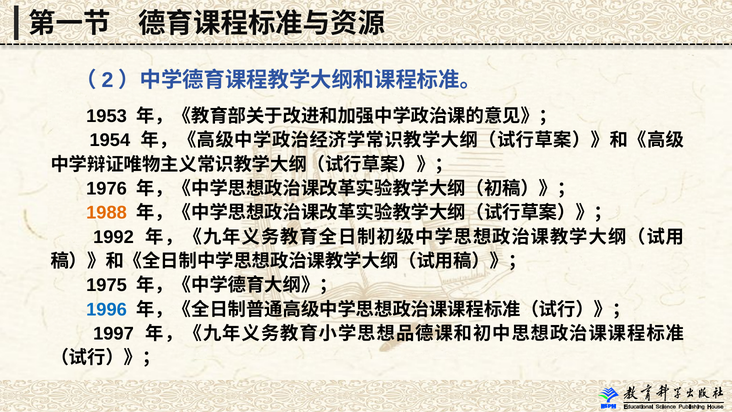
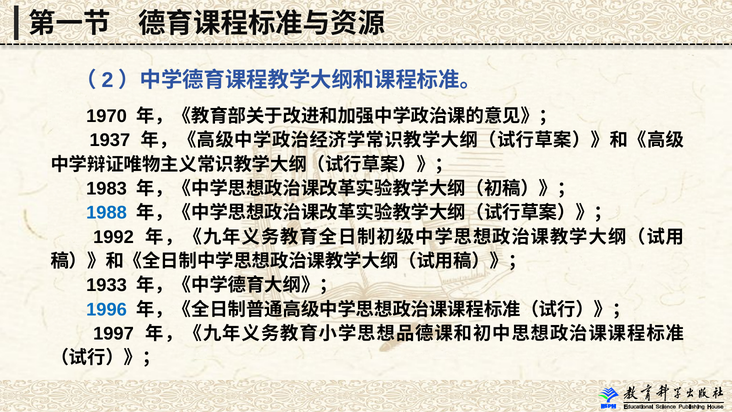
1953: 1953 -> 1970
1954: 1954 -> 1937
1976: 1976 -> 1983
1988 colour: orange -> blue
1975: 1975 -> 1933
